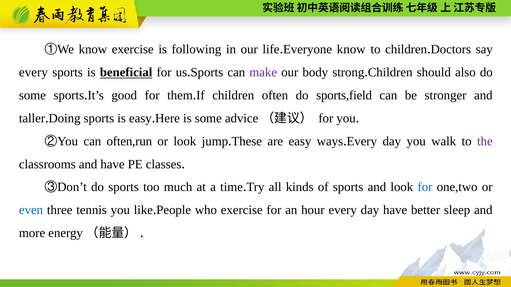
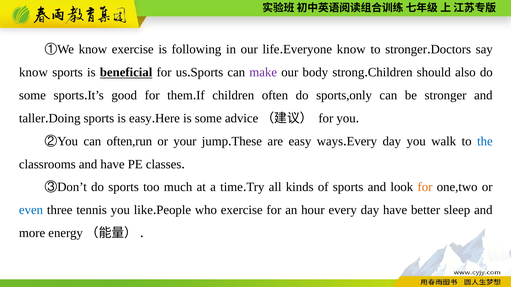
to children: children -> stronger
every at (33, 72): every -> know
sports,field: sports,field -> sports,only
or look: look -> your
the colour: purple -> blue
for at (425, 187) colour: blue -> orange
